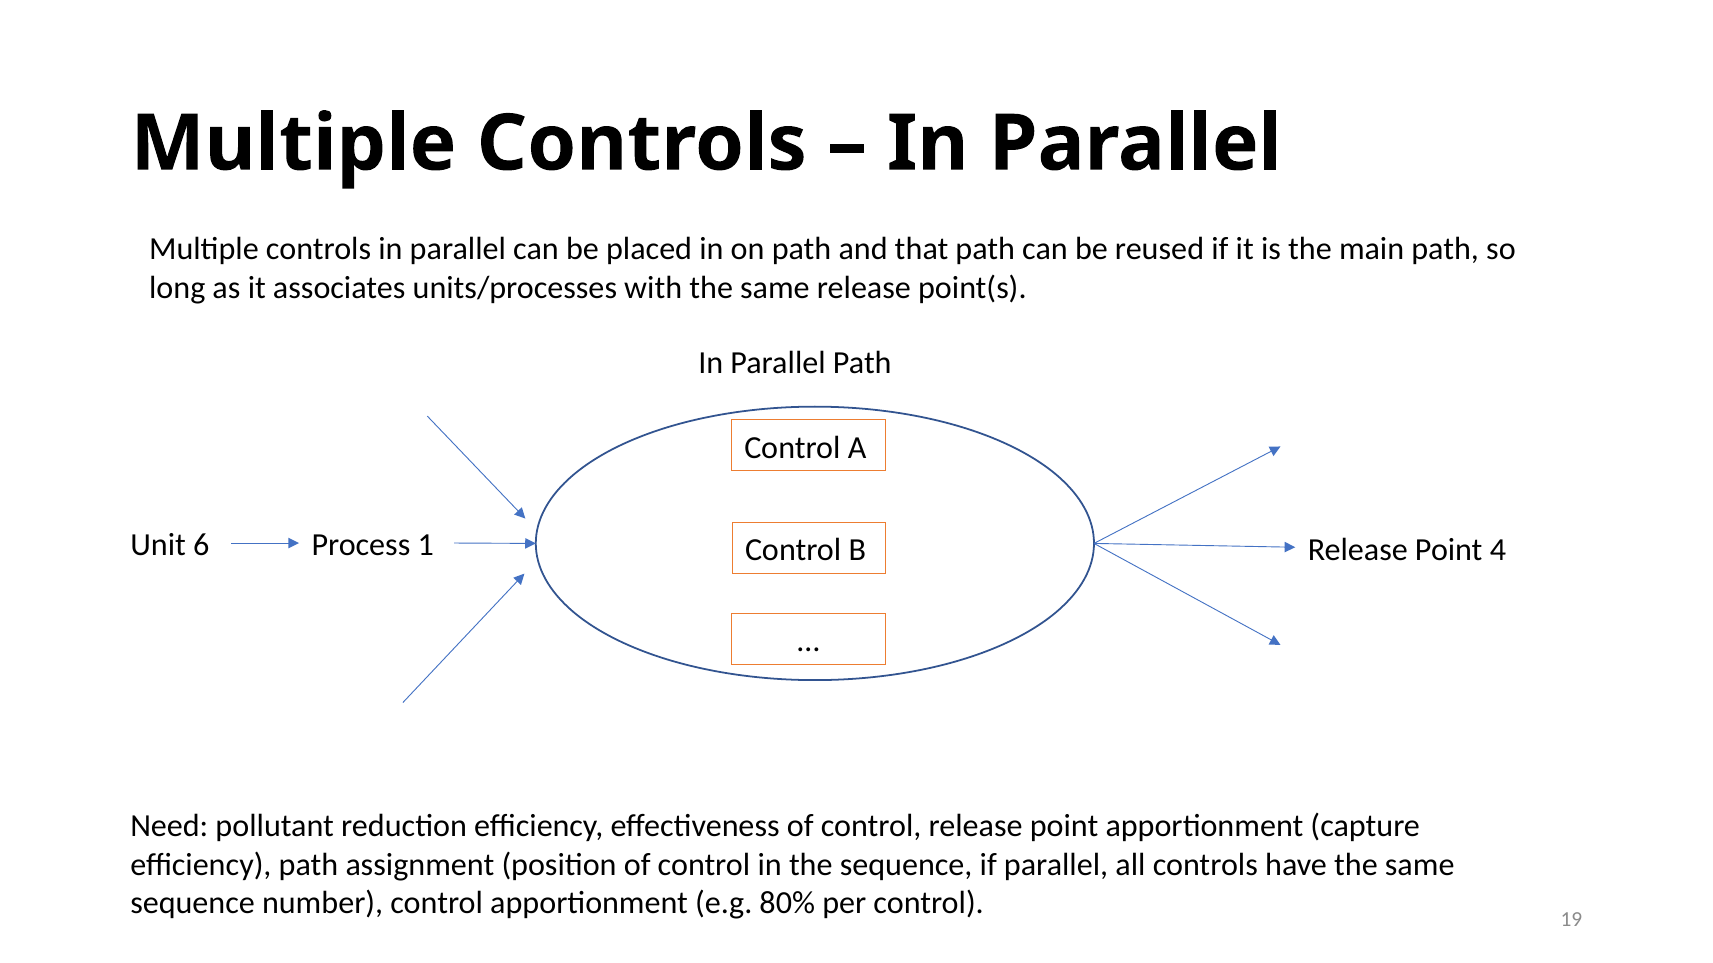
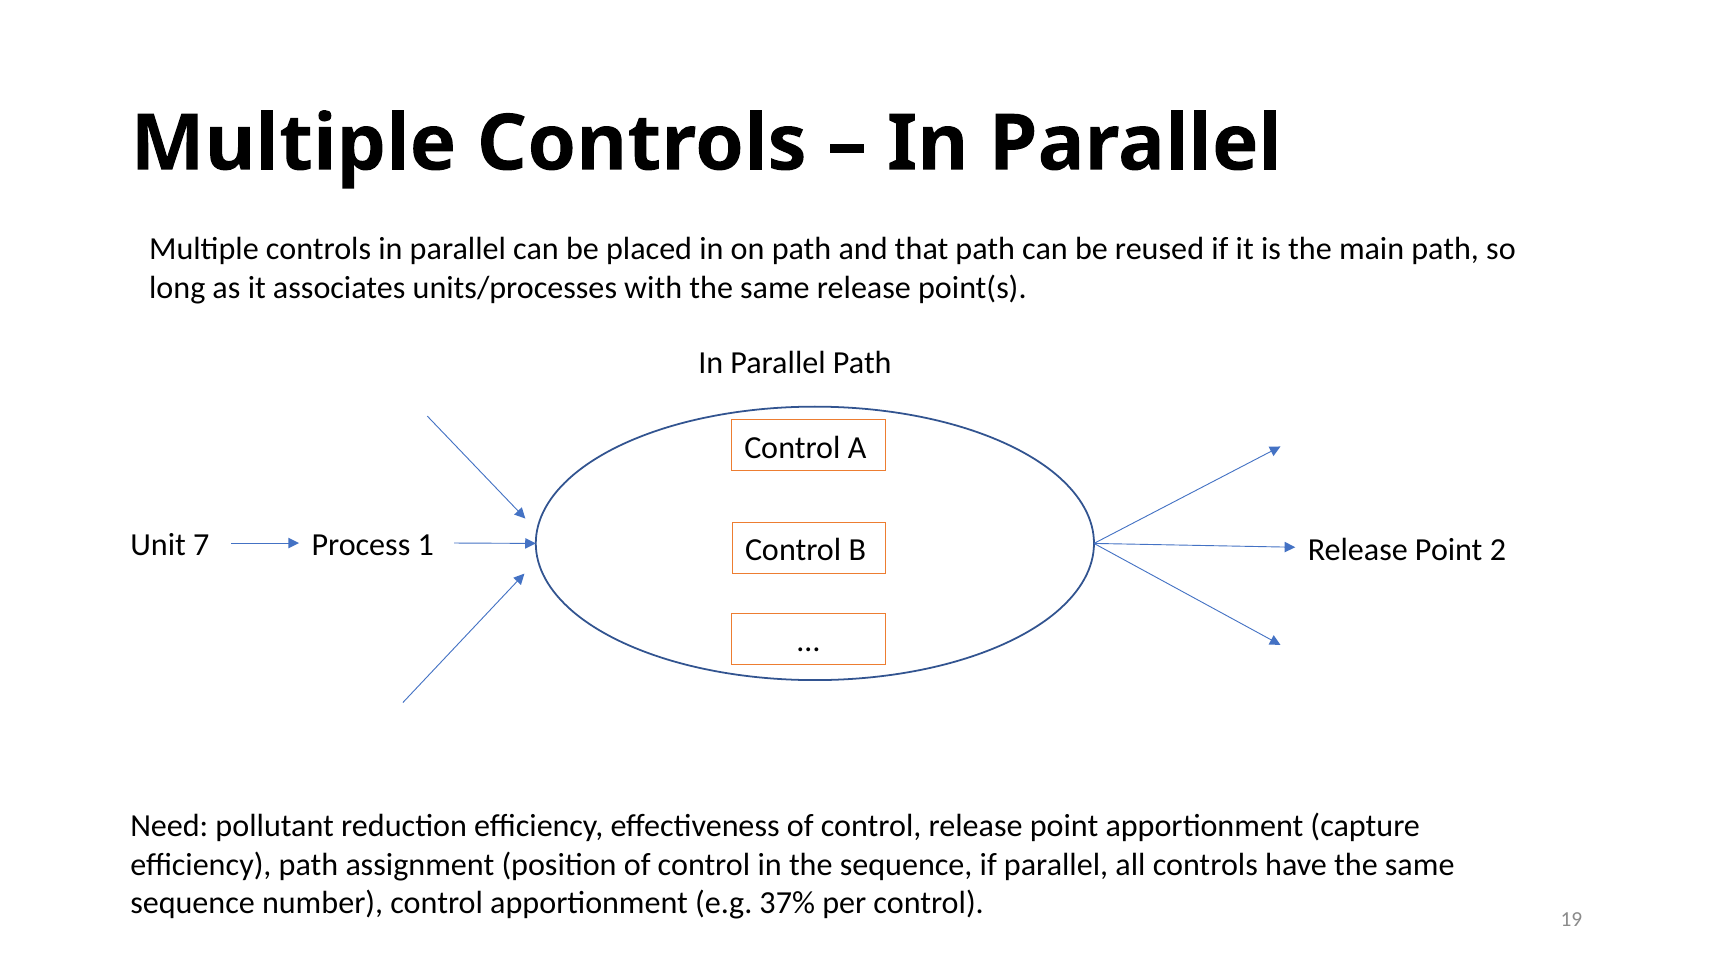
6: 6 -> 7
4: 4 -> 2
80%: 80% -> 37%
